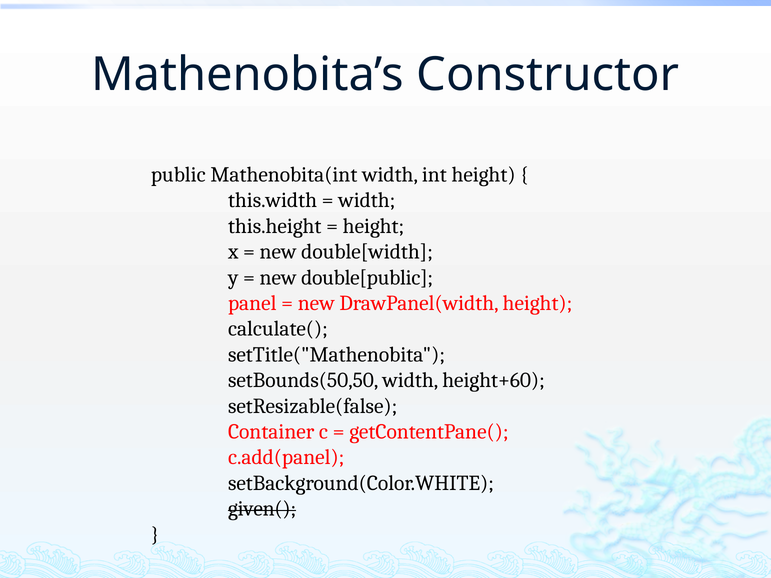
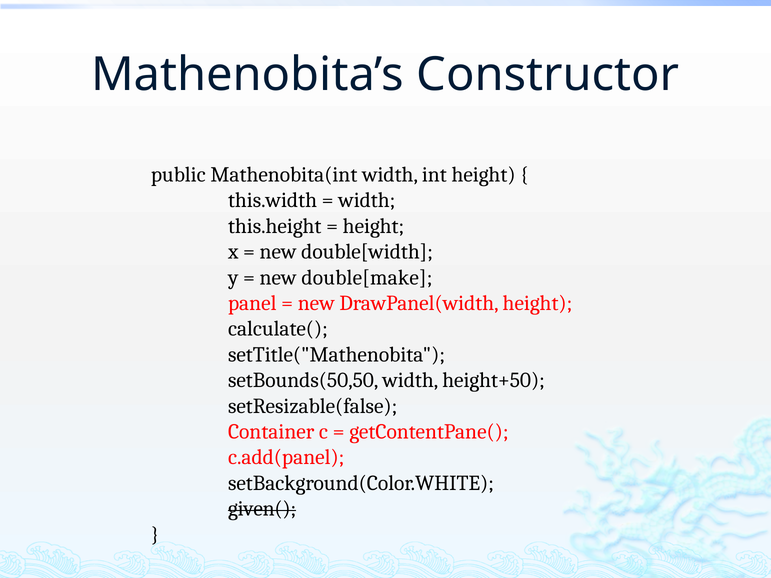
double[public: double[public -> double[make
height+60: height+60 -> height+50
